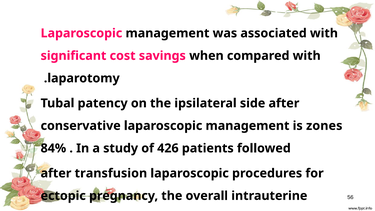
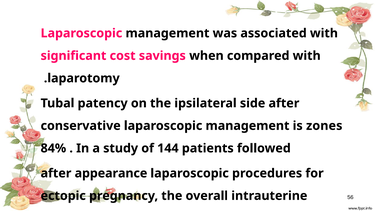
426: 426 -> 144
transfusion: transfusion -> appearance
